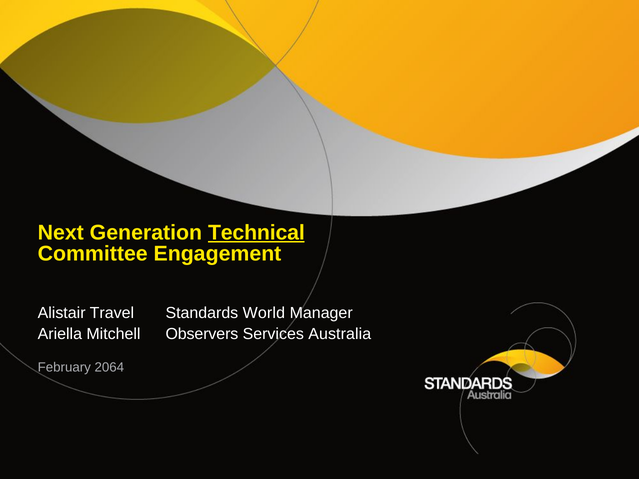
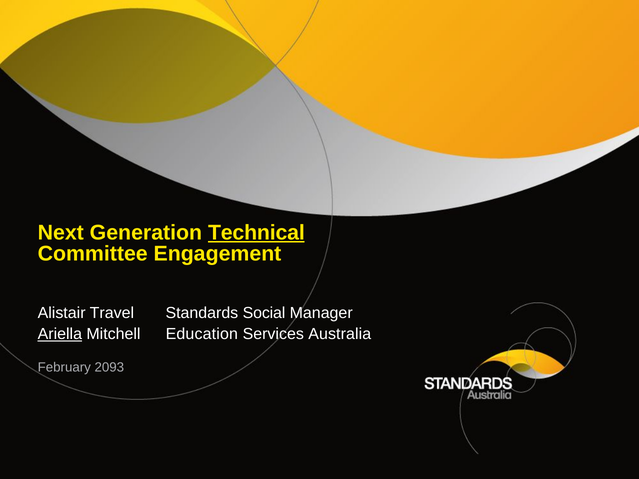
World: World -> Social
Ariella underline: none -> present
Observers: Observers -> Education
2064: 2064 -> 2093
